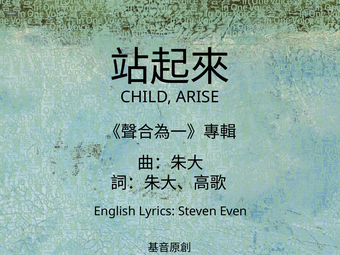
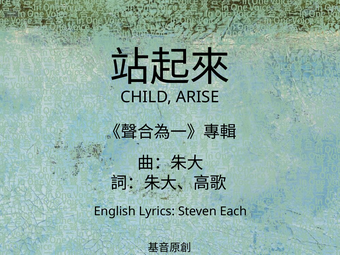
Even: Even -> Each
